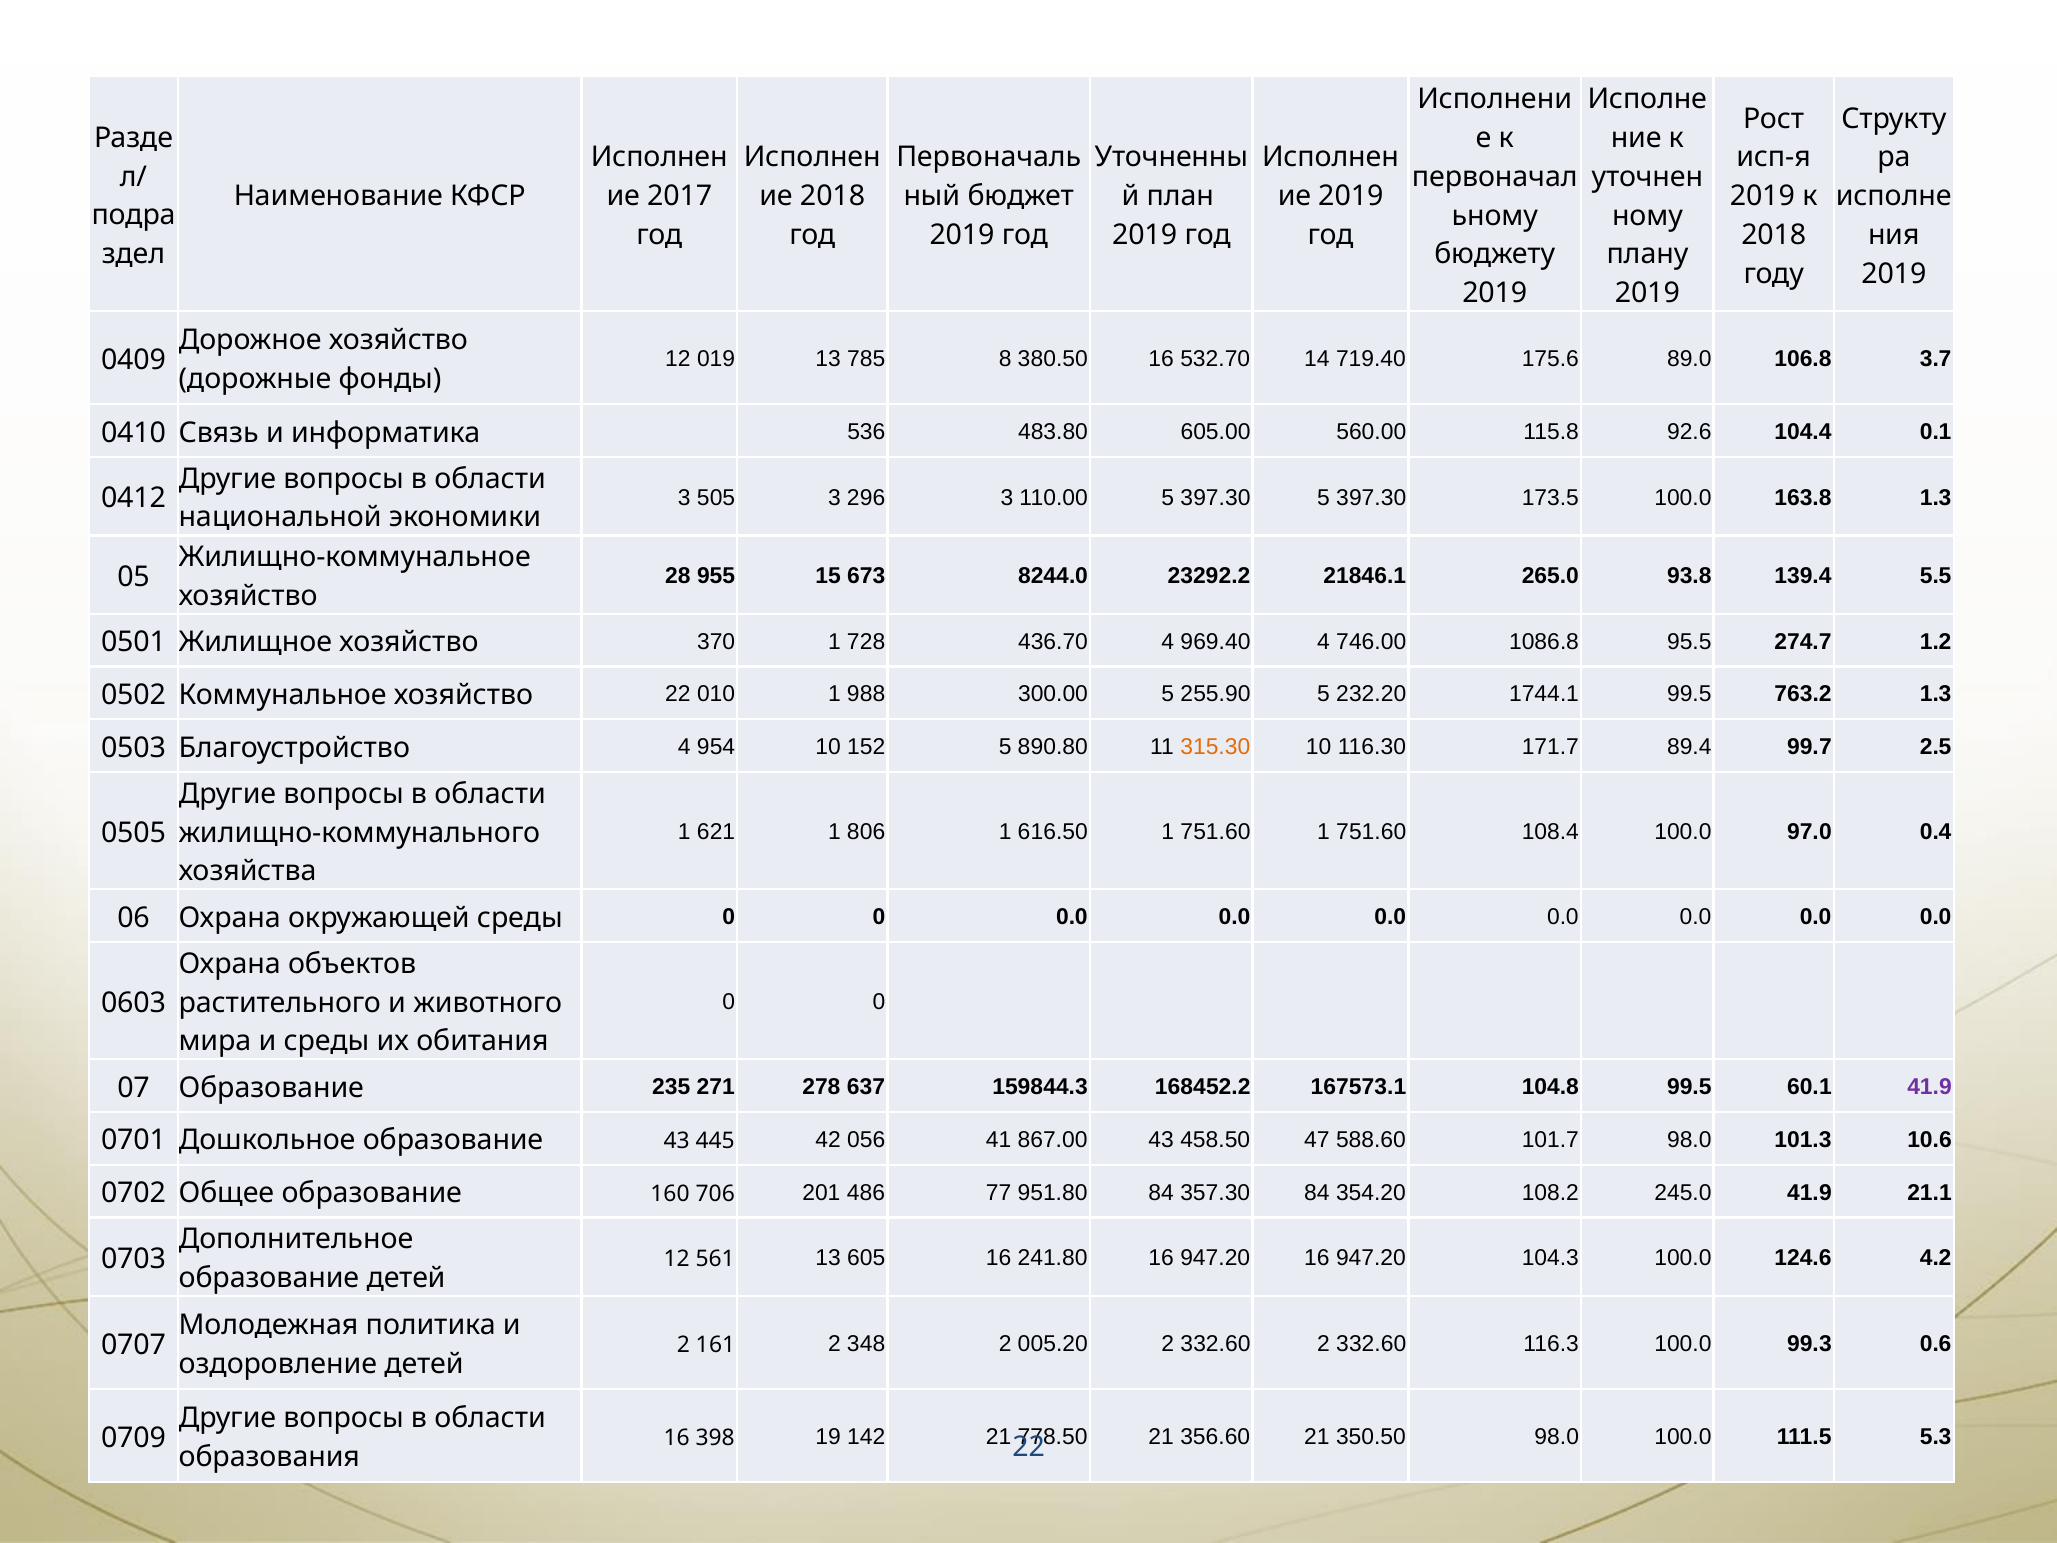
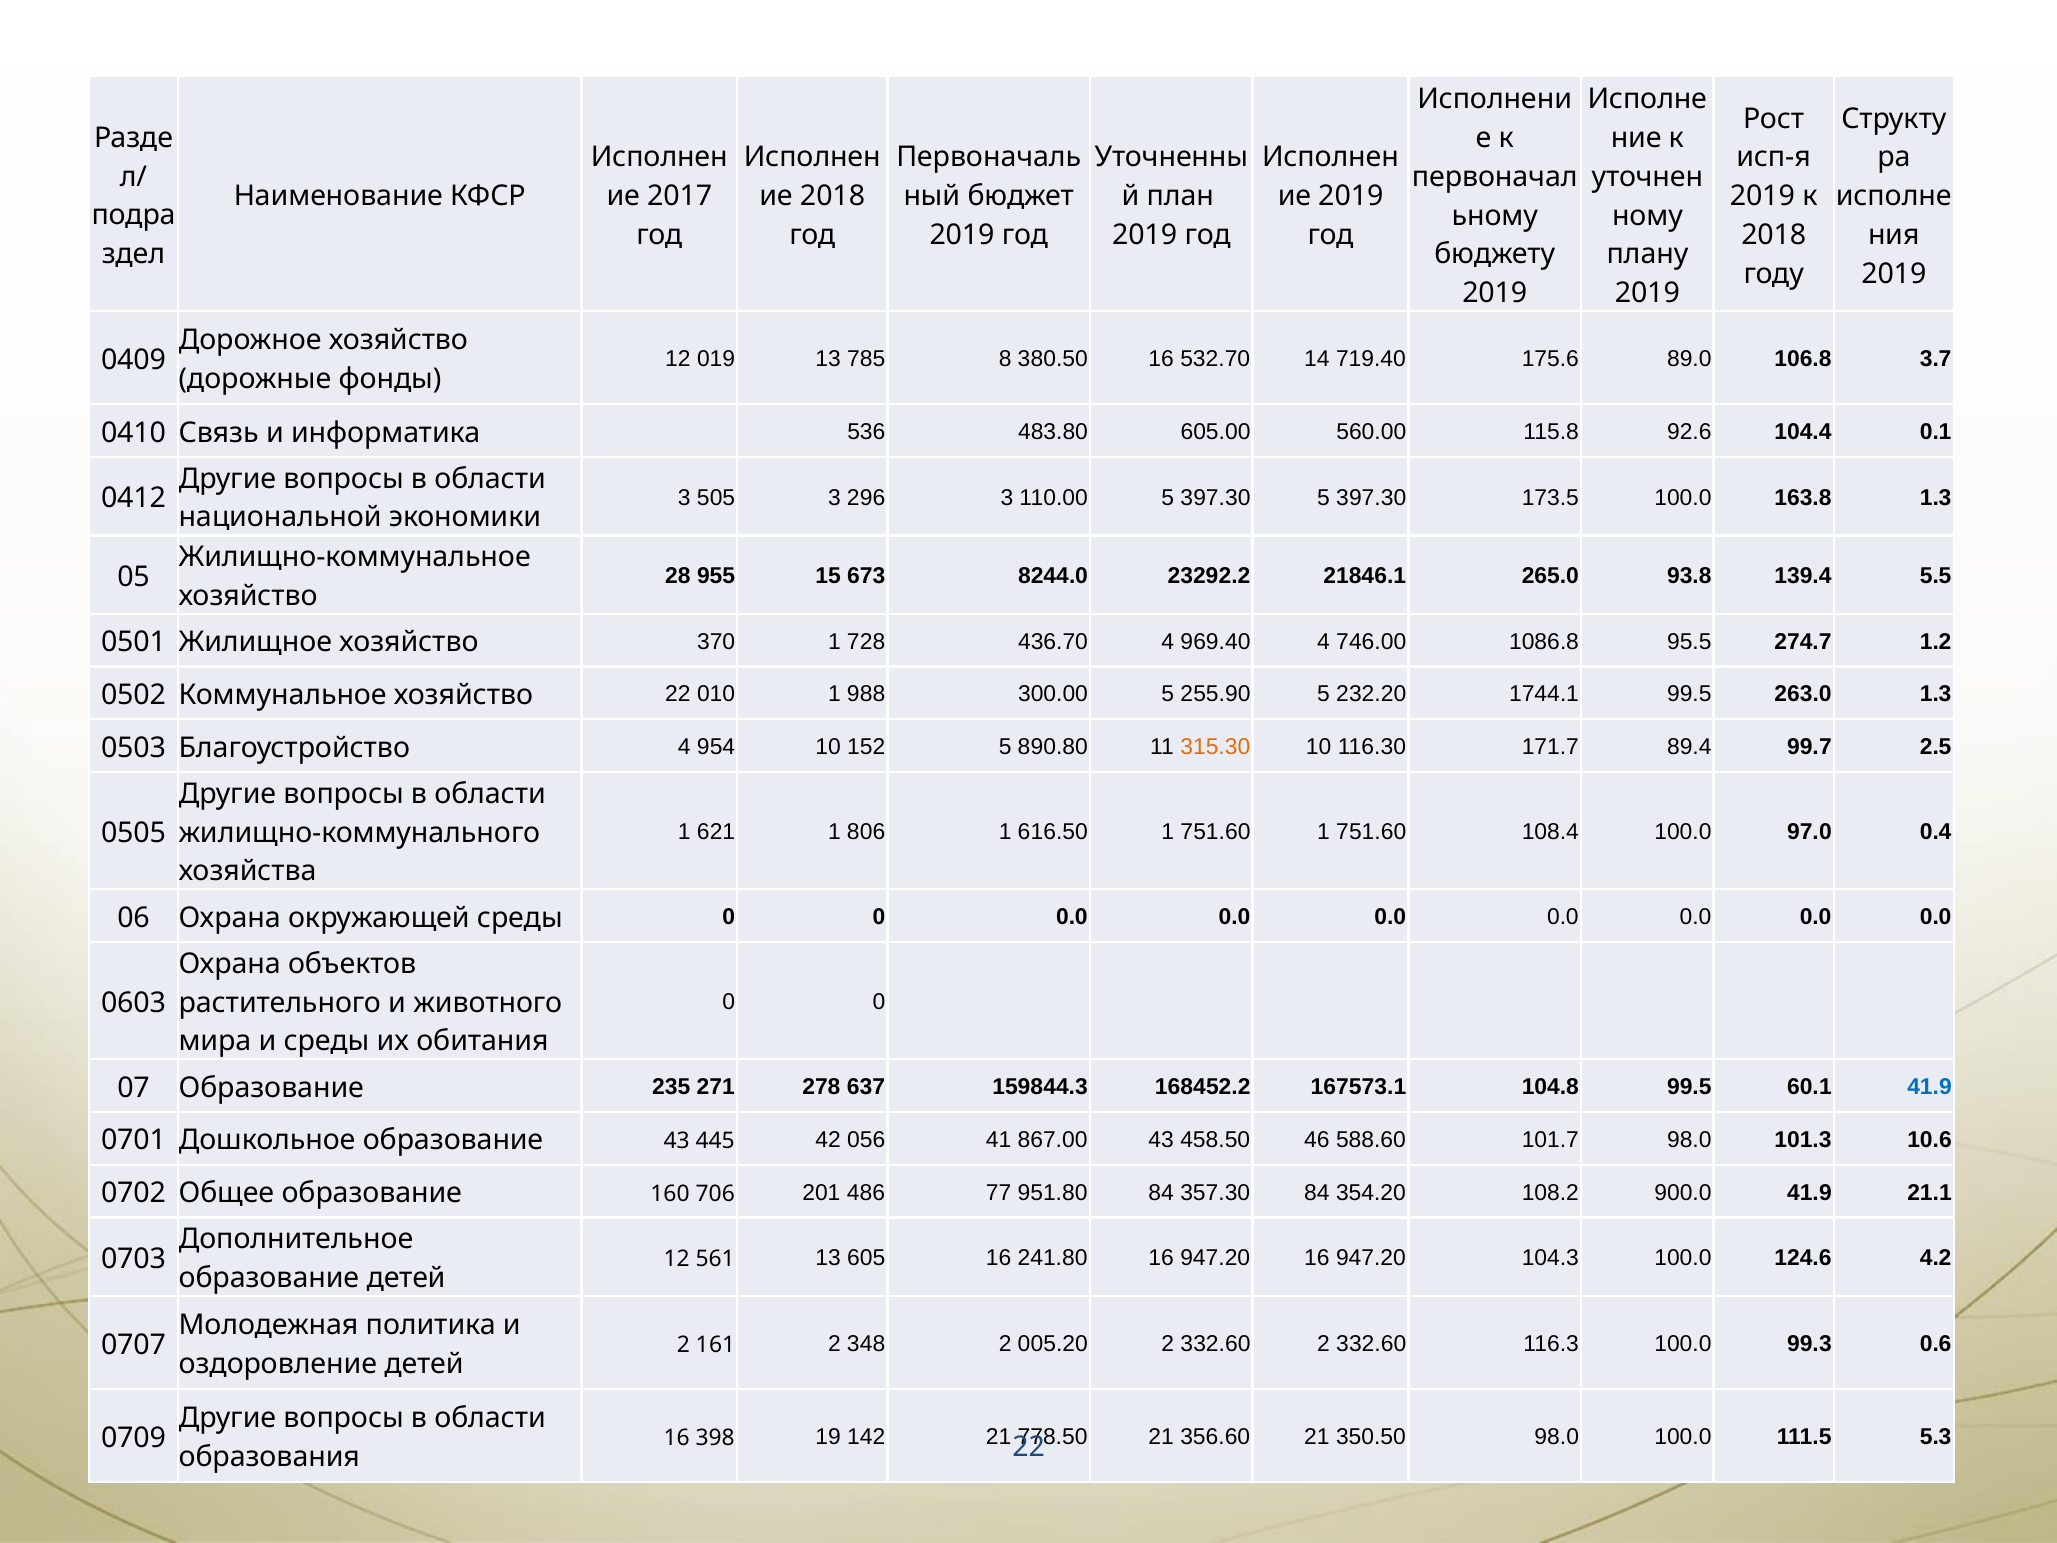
763.2: 763.2 -> 263.0
41.9 at (1930, 1087) colour: purple -> blue
47: 47 -> 46
245.0: 245.0 -> 900.0
